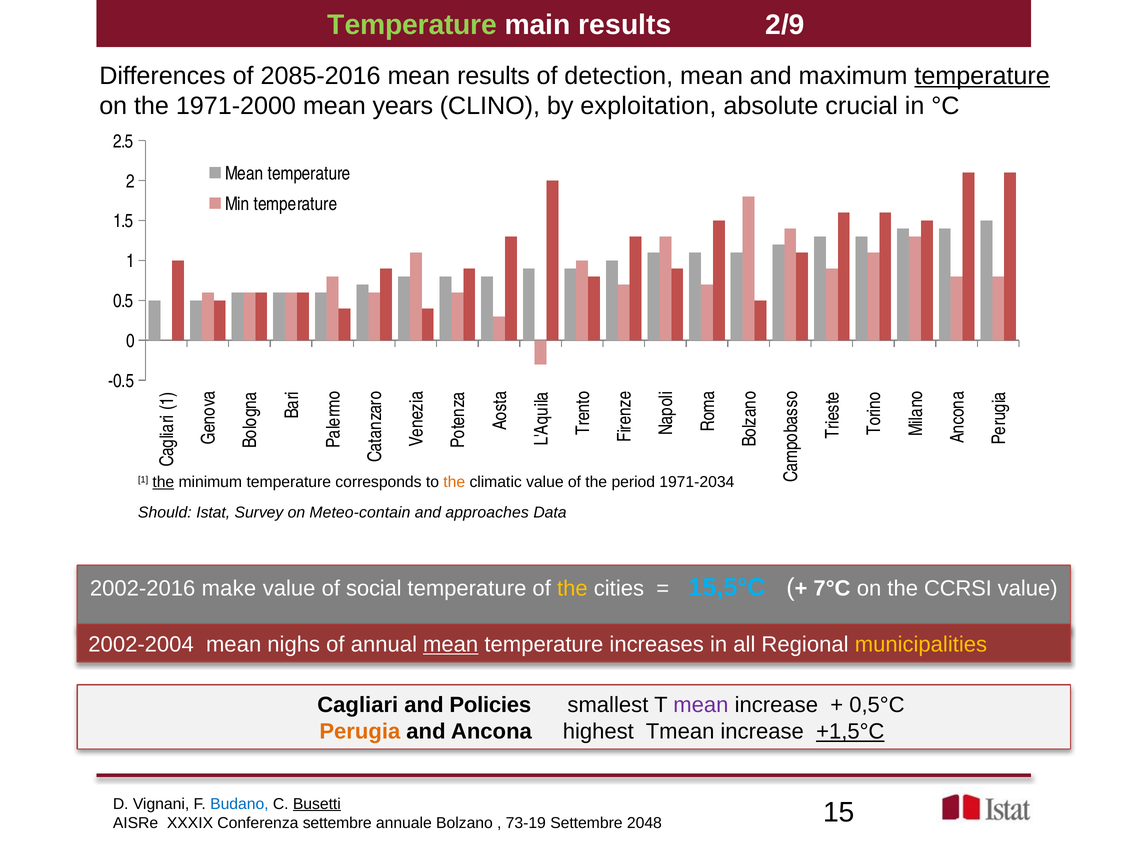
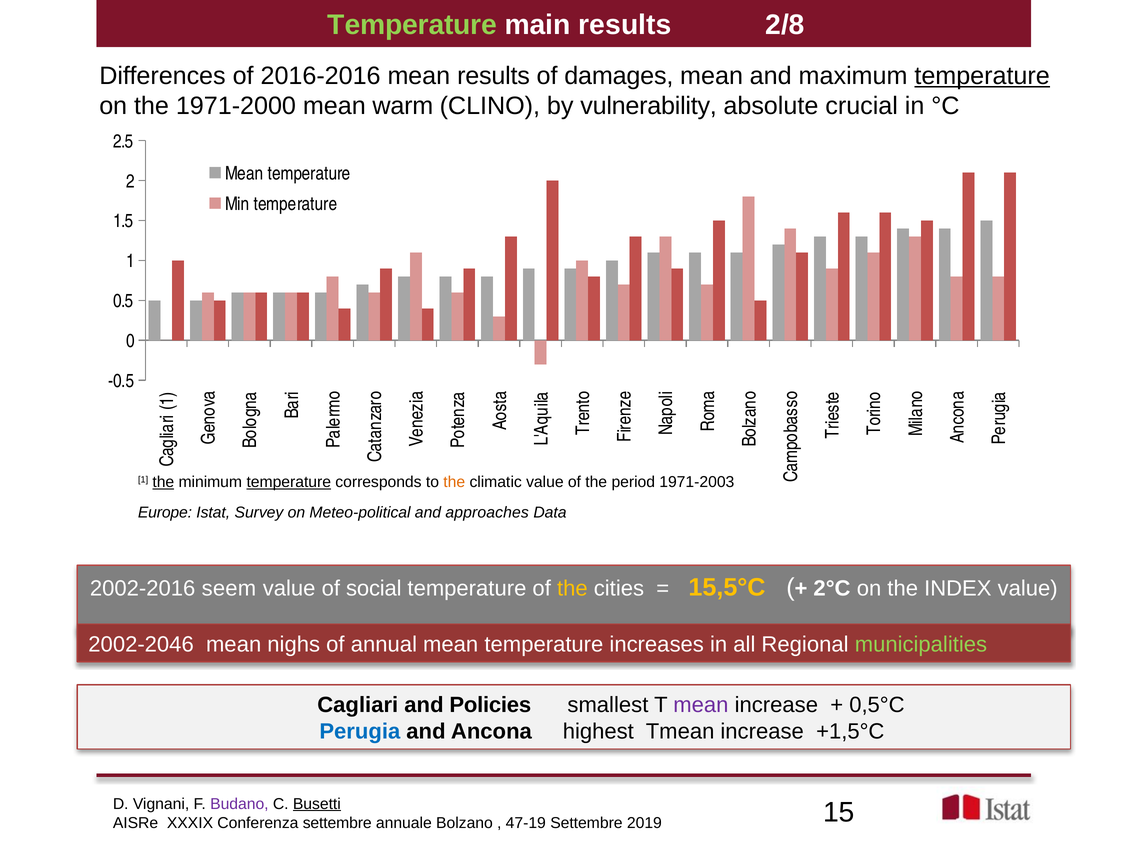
2/9: 2/9 -> 2/8
2085-2016: 2085-2016 -> 2016-2016
detection: detection -> damages
years: years -> warm
exploitation: exploitation -> vulnerability
temperature at (289, 482) underline: none -> present
1971-2034: 1971-2034 -> 1971-2003
Should: Should -> Europe
Meteo-contain: Meteo-contain -> Meteo-political
make: make -> seem
15,5°C colour: light blue -> yellow
7°C: 7°C -> 2°C
CCRSI: CCRSI -> INDEX
2002-2004: 2002-2004 -> 2002-2046
mean at (451, 644) underline: present -> none
municipalities colour: yellow -> light green
Perugia colour: orange -> blue
+1,5°C underline: present -> none
Budano colour: blue -> purple
73-19: 73-19 -> 47-19
2048: 2048 -> 2019
